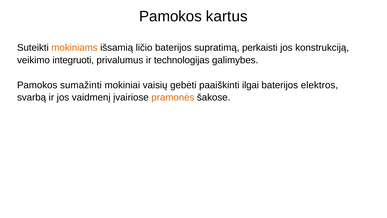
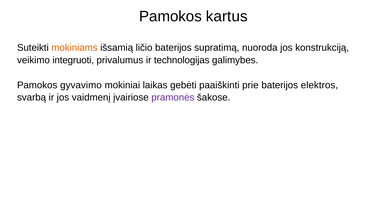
perkaisti: perkaisti -> nuoroda
sumažinti: sumažinti -> gyvavimo
vaisių: vaisių -> laikas
ilgai: ilgai -> prie
pramonės colour: orange -> purple
